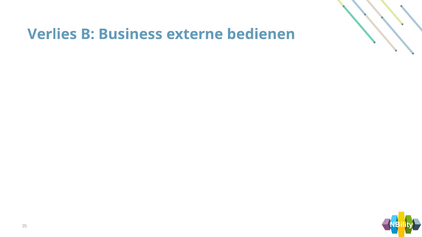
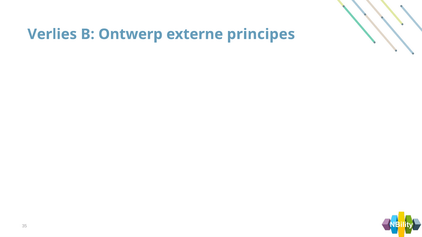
Business: Business -> Ontwerp
bedienen: bedienen -> principes
